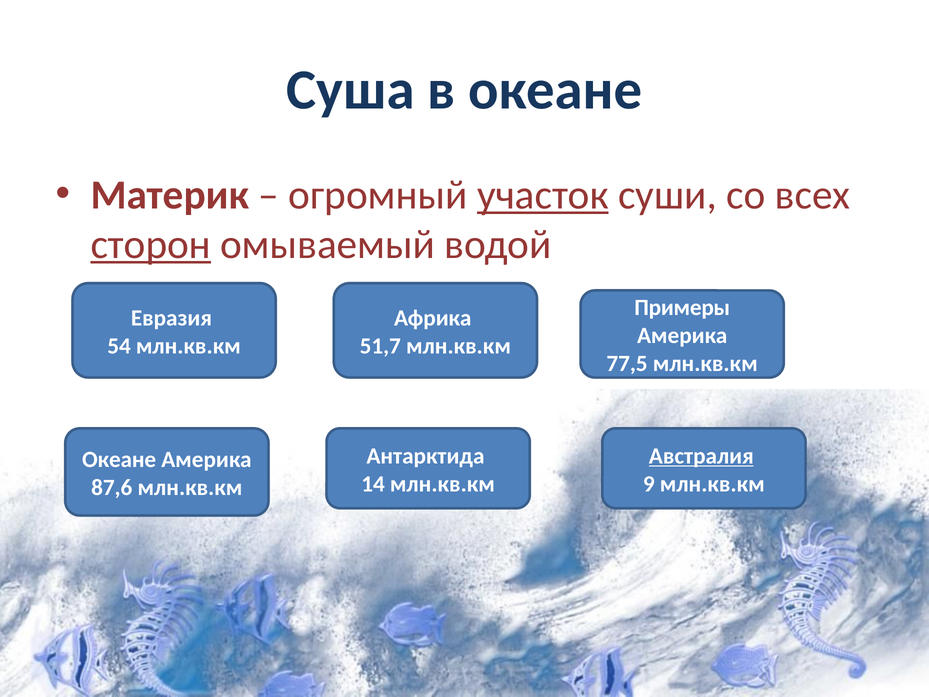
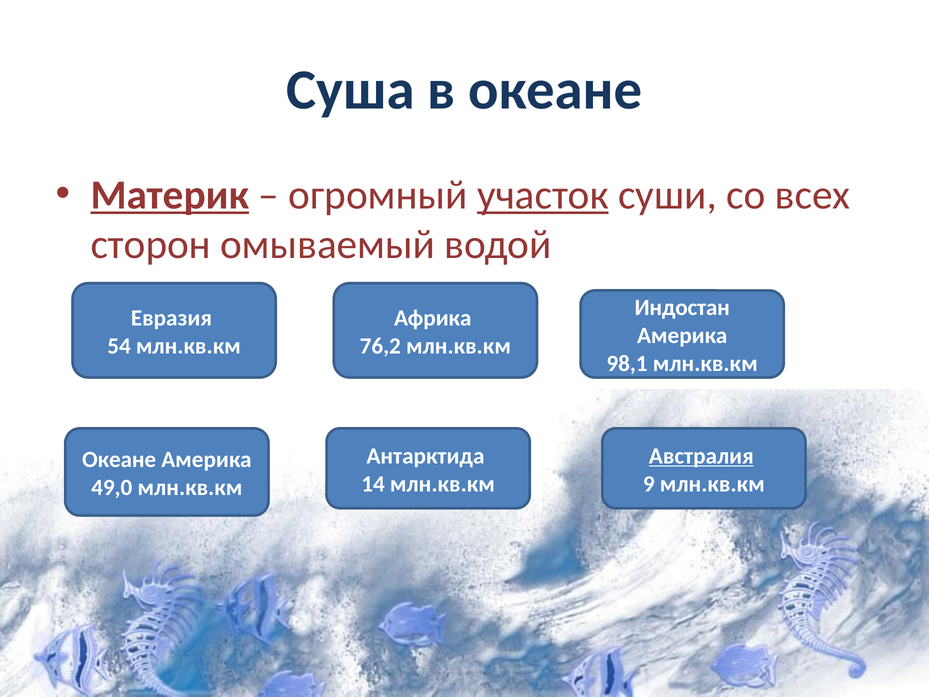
Материк underline: none -> present
сторон underline: present -> none
Примеры: Примеры -> Индостан
51,7: 51,7 -> 76,2
77,5: 77,5 -> 98,1
87,6: 87,6 -> 49,0
